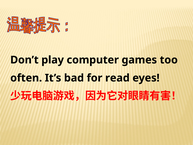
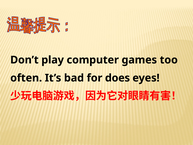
read: read -> does
